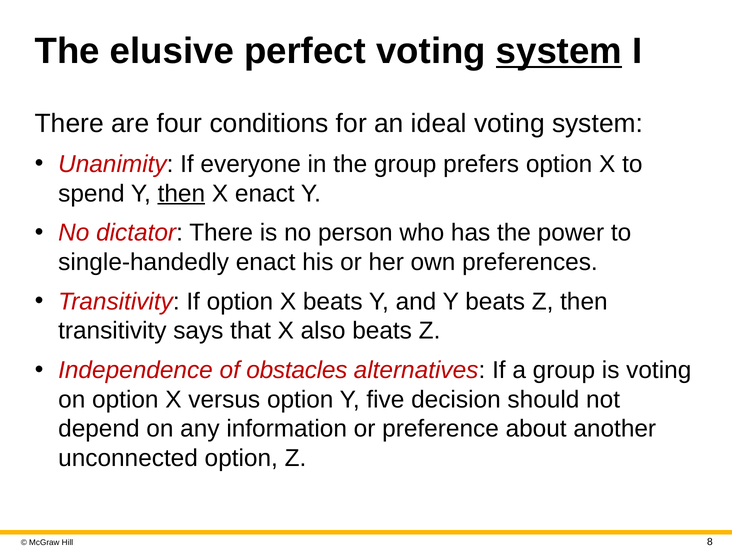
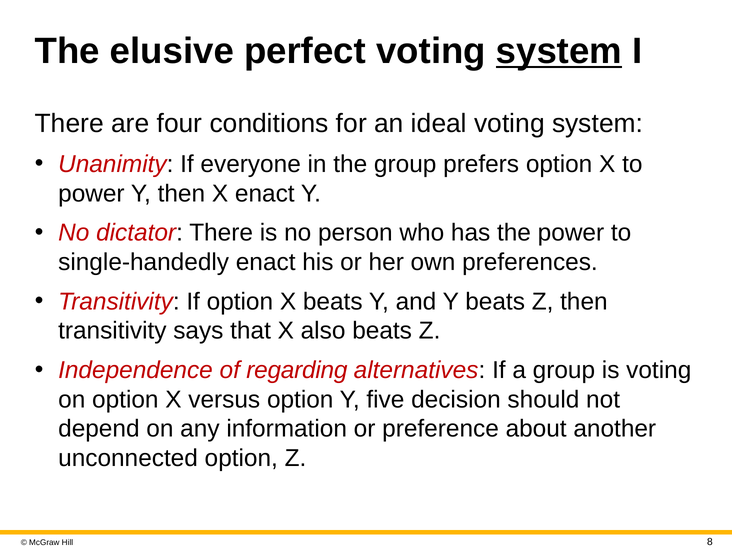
spend at (91, 193): spend -> power
then at (181, 193) underline: present -> none
obstacles: obstacles -> regarding
